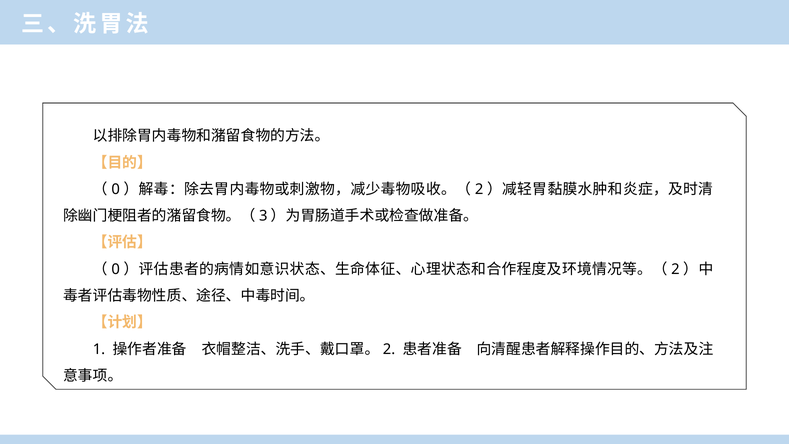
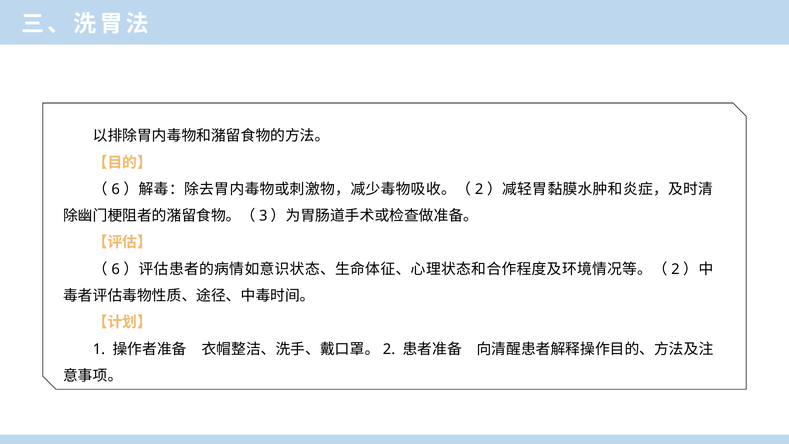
0 at (116, 189): 0 -> 6
0 at (116, 269): 0 -> 6
